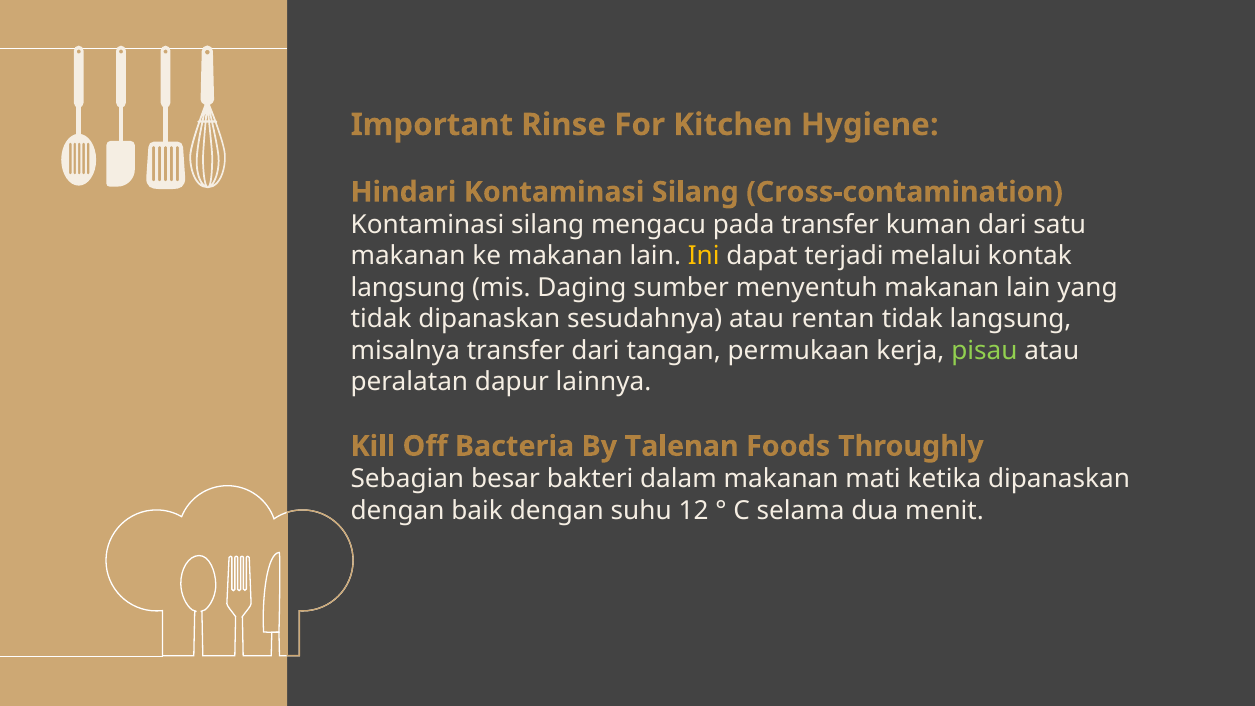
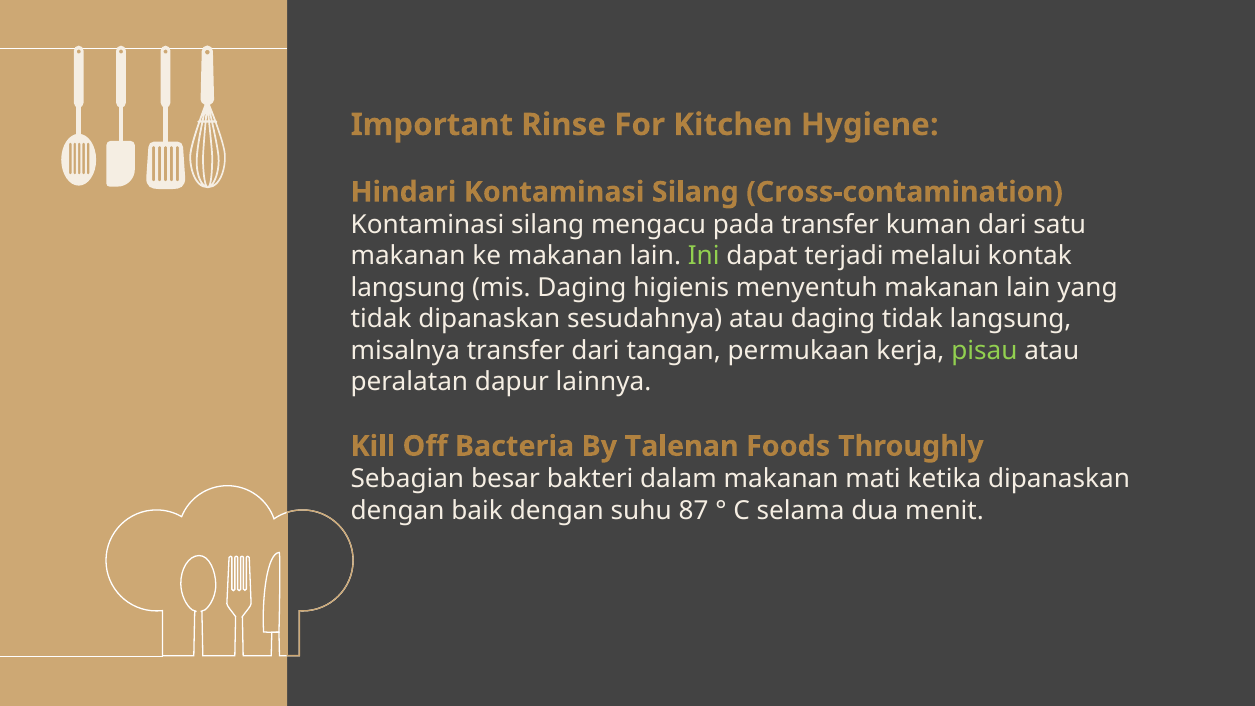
Ini colour: yellow -> light green
sumber: sumber -> higienis
atau rentan: rentan -> daging
12: 12 -> 87
